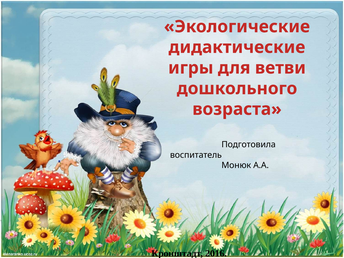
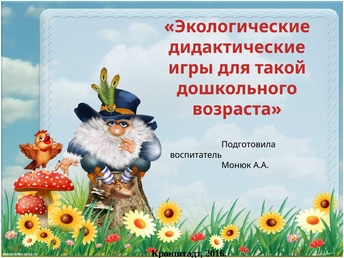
ветви: ветви -> такой
